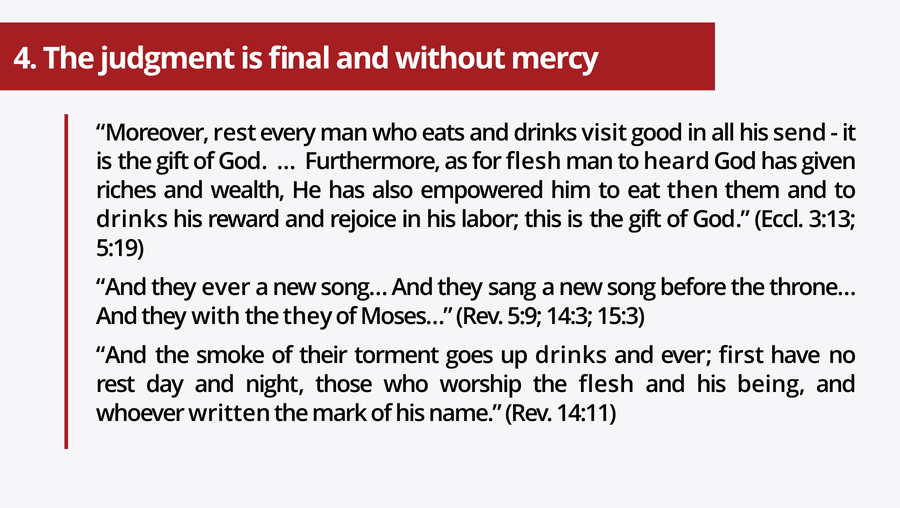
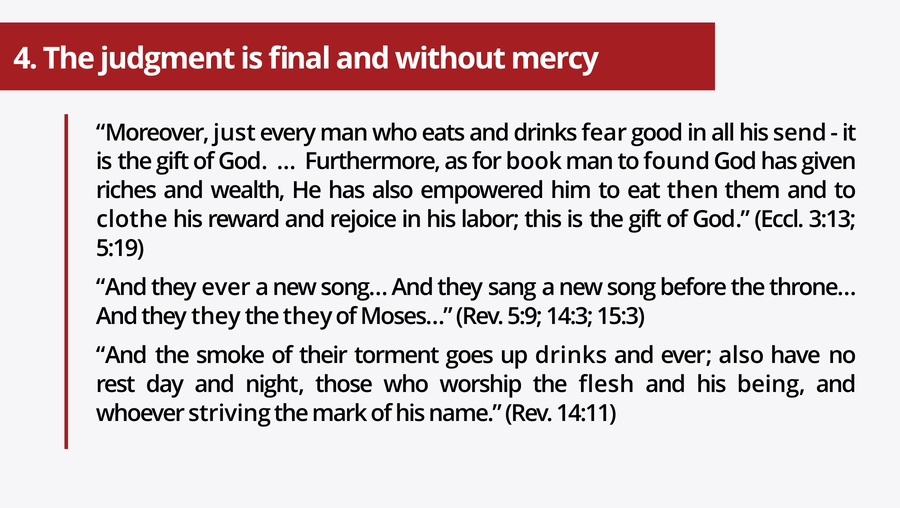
Moreover rest: rest -> just
visit: visit -> fear
for flesh: flesh -> book
heard: heard -> found
drinks at (132, 219): drinks -> clothe
they with: with -> they
ever first: first -> also
written: written -> striving
